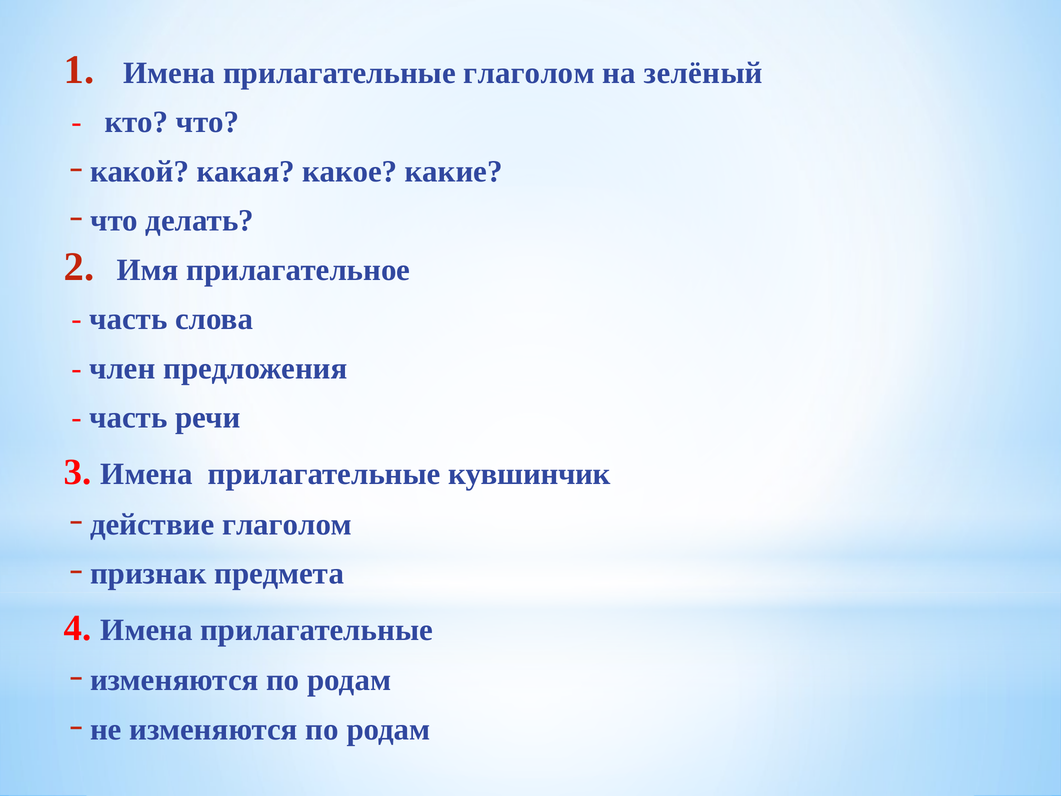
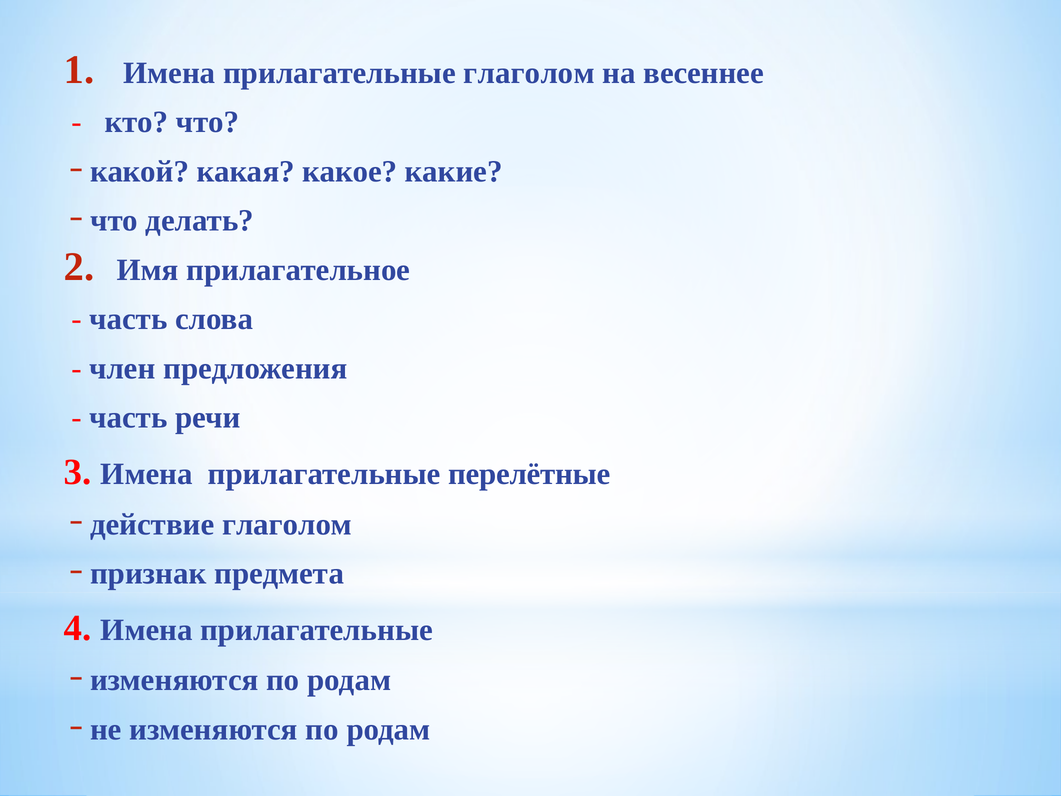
зелёный: зелёный -> весеннее
кувшинчик: кувшинчик -> перелётные
